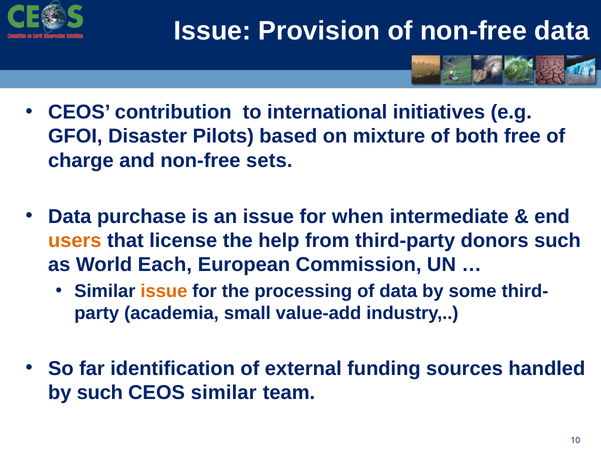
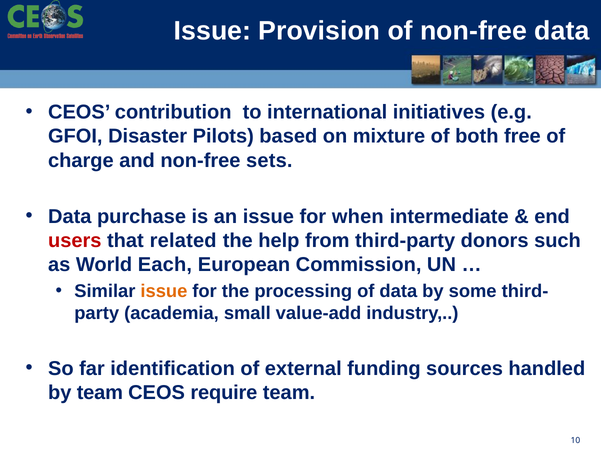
users colour: orange -> red
license: license -> related
by such: such -> team
CEOS similar: similar -> require
